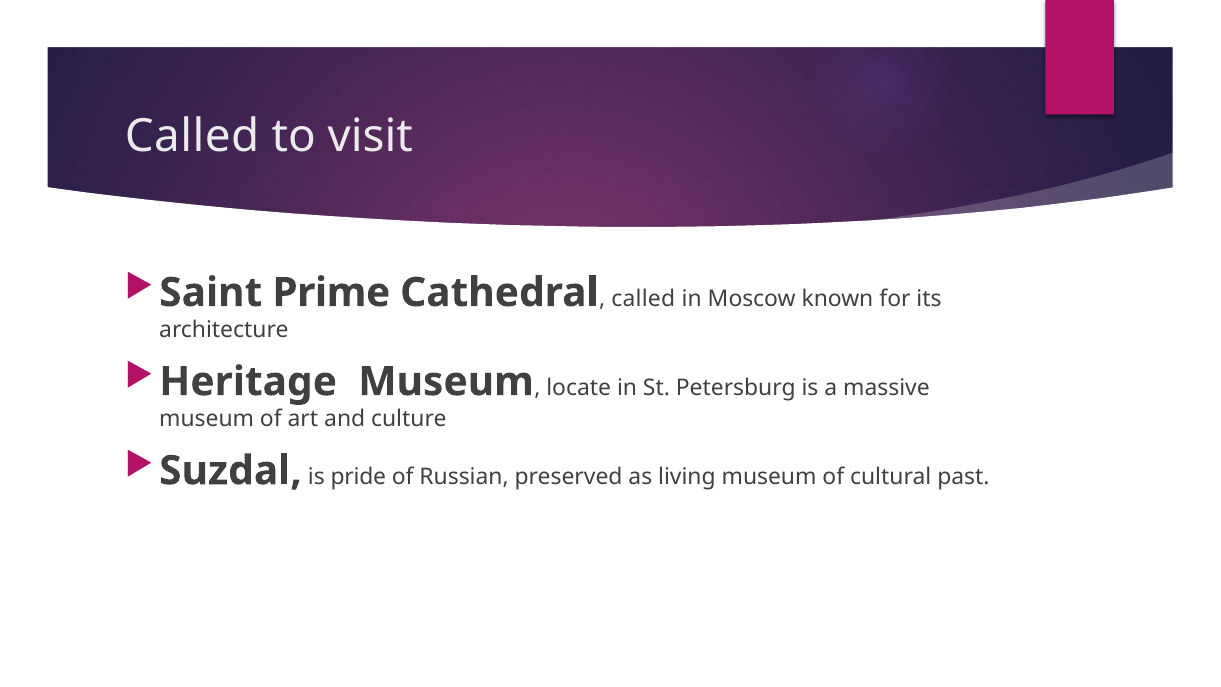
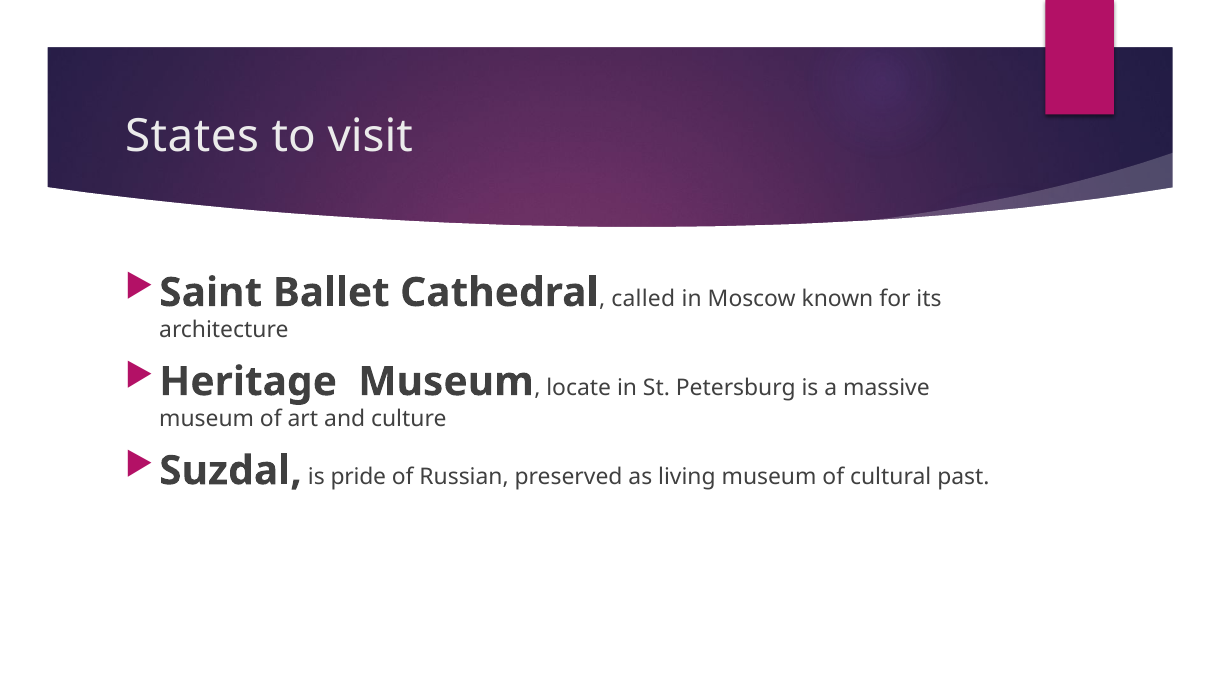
Called at (192, 136): Called -> States
Prime: Prime -> Ballet
